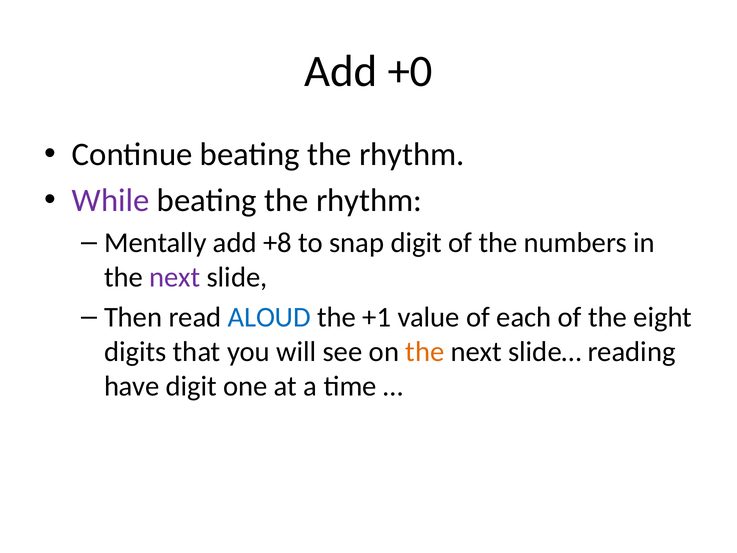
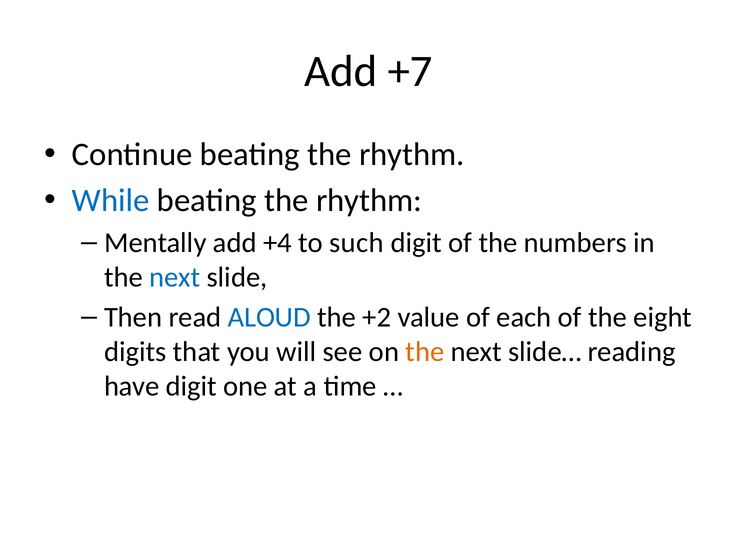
+0: +0 -> +7
While colour: purple -> blue
+8: +8 -> +4
snap: snap -> such
next at (175, 277) colour: purple -> blue
+1: +1 -> +2
